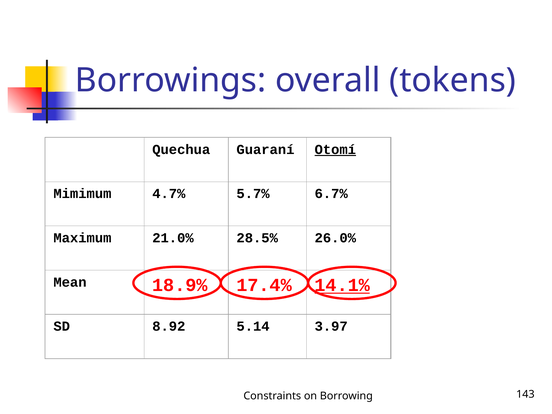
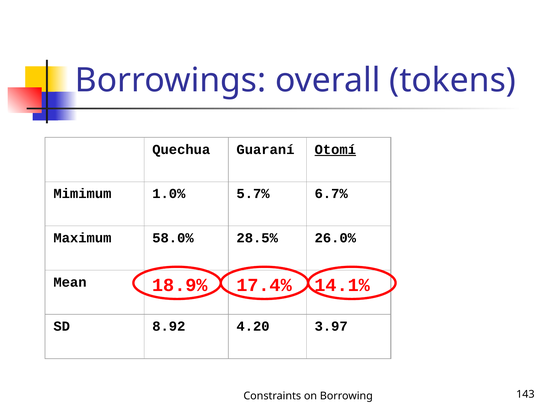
4.7%: 4.7% -> 1.0%
21.0%: 21.0% -> 58.0%
14.1% underline: present -> none
5.14: 5.14 -> 4.20
